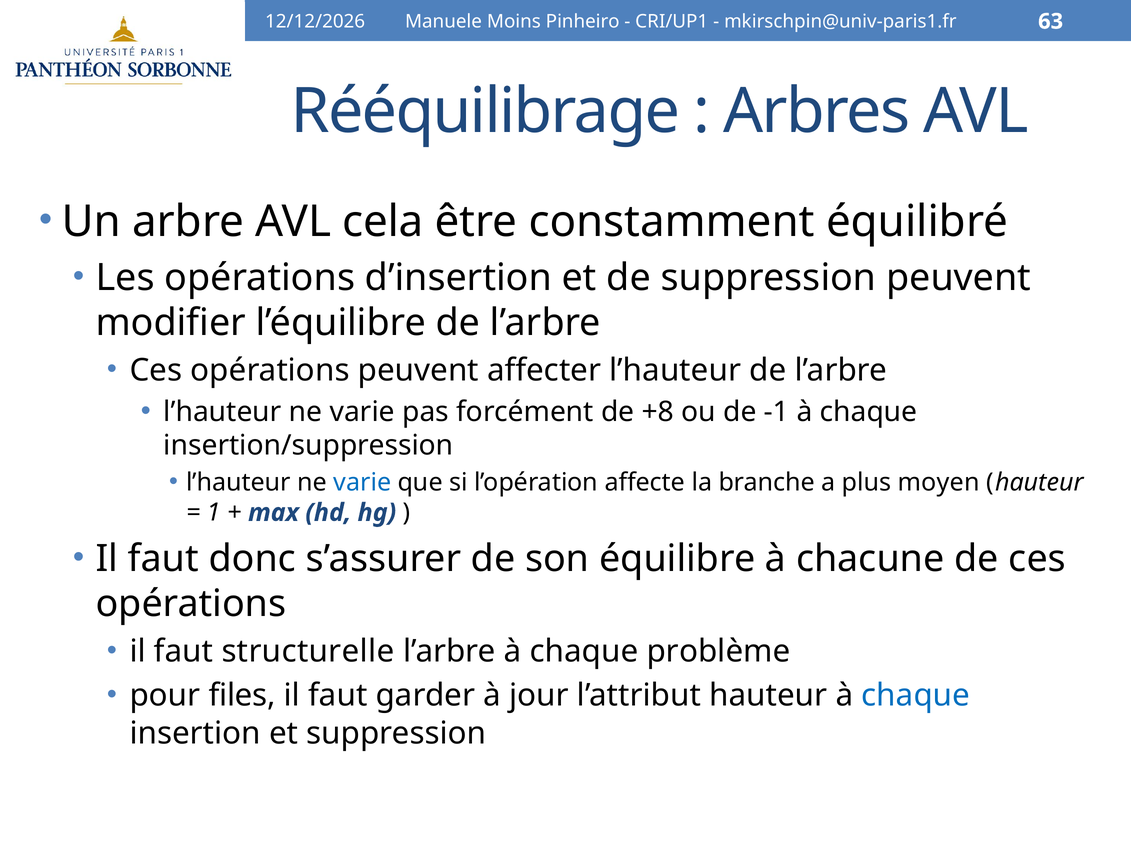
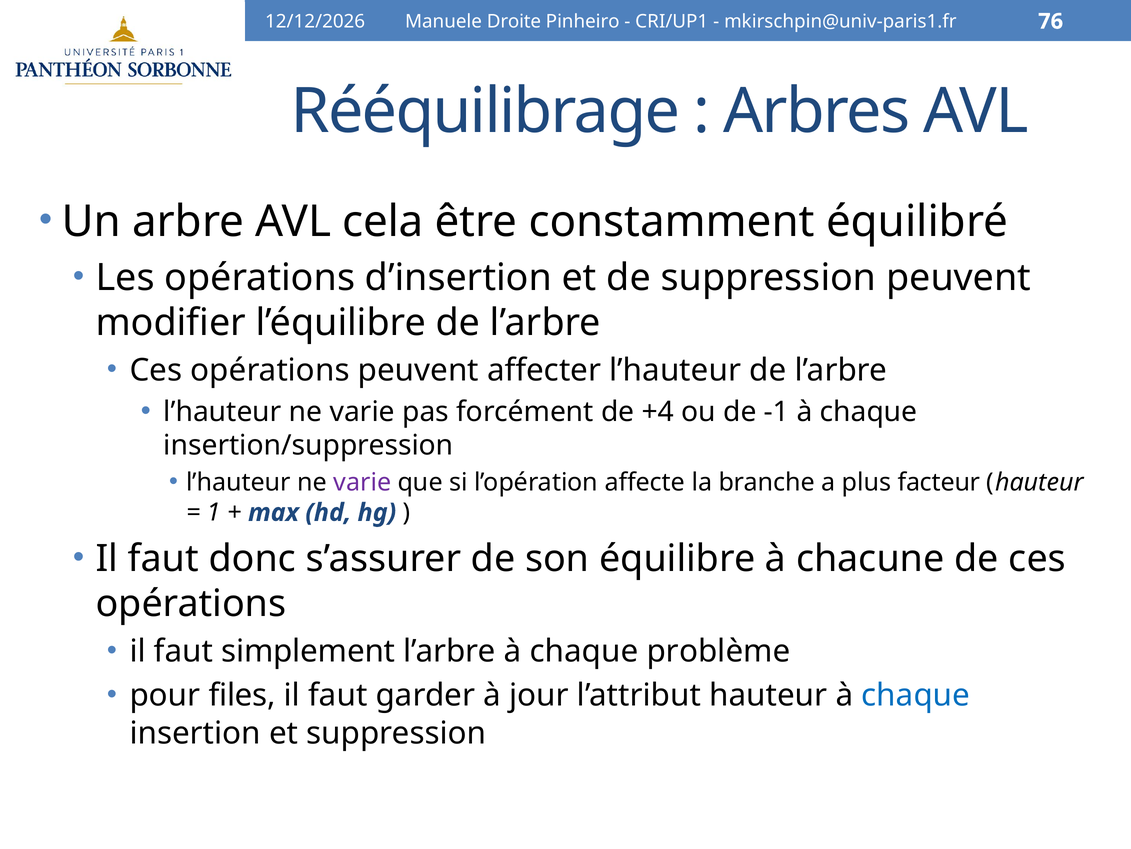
Moins: Moins -> Droite
63: 63 -> 76
+8: +8 -> +4
varie at (362, 482) colour: blue -> purple
moyen: moyen -> facteur
structurelle: structurelle -> simplement
